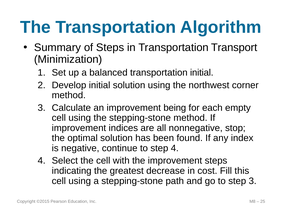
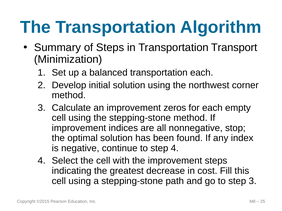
transportation initial: initial -> each
being: being -> zeros
